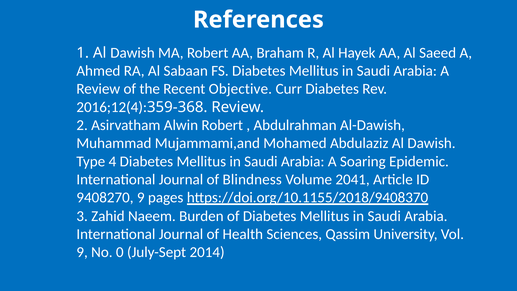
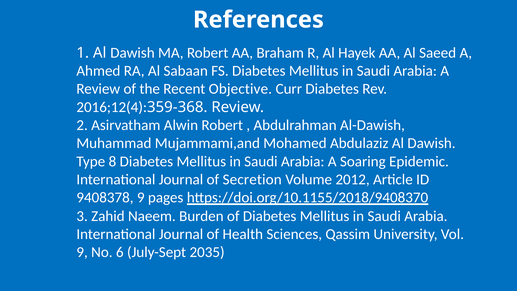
4: 4 -> 8
Blindness: Blindness -> Secretion
2041: 2041 -> 2012
9408270: 9408270 -> 9408378
0: 0 -> 6
2014: 2014 -> 2035
